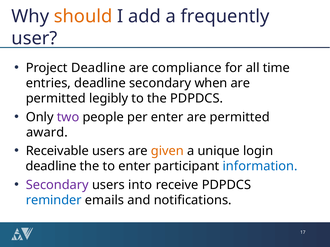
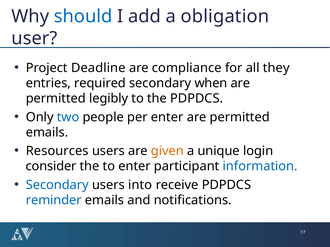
should colour: orange -> blue
frequently: frequently -> obligation
time: time -> they
entries deadline: deadline -> required
two colour: purple -> blue
award at (47, 133): award -> emails
Receivable: Receivable -> Resources
deadline at (51, 167): deadline -> consider
Secondary at (57, 185) colour: purple -> blue
